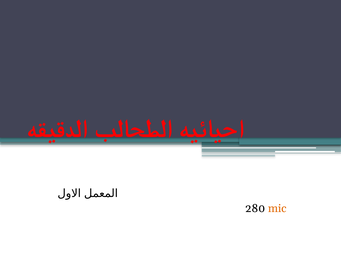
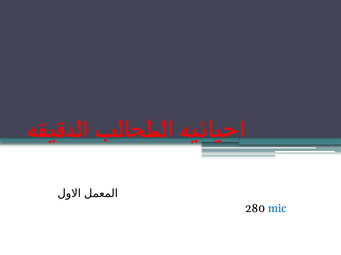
mic colour: orange -> blue
